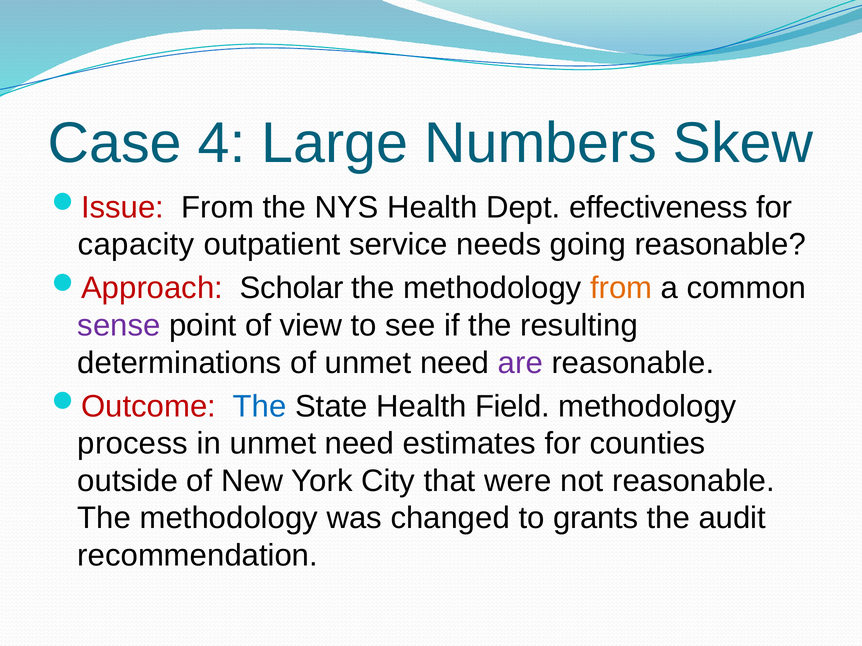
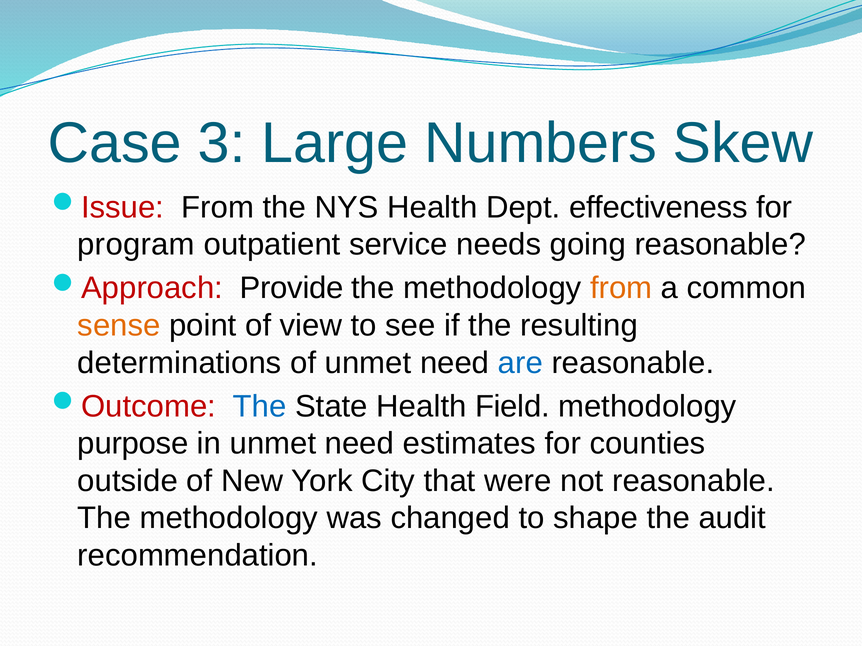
4: 4 -> 3
capacity: capacity -> program
Scholar: Scholar -> Provide
sense colour: purple -> orange
are colour: purple -> blue
process: process -> purpose
grants: grants -> shape
